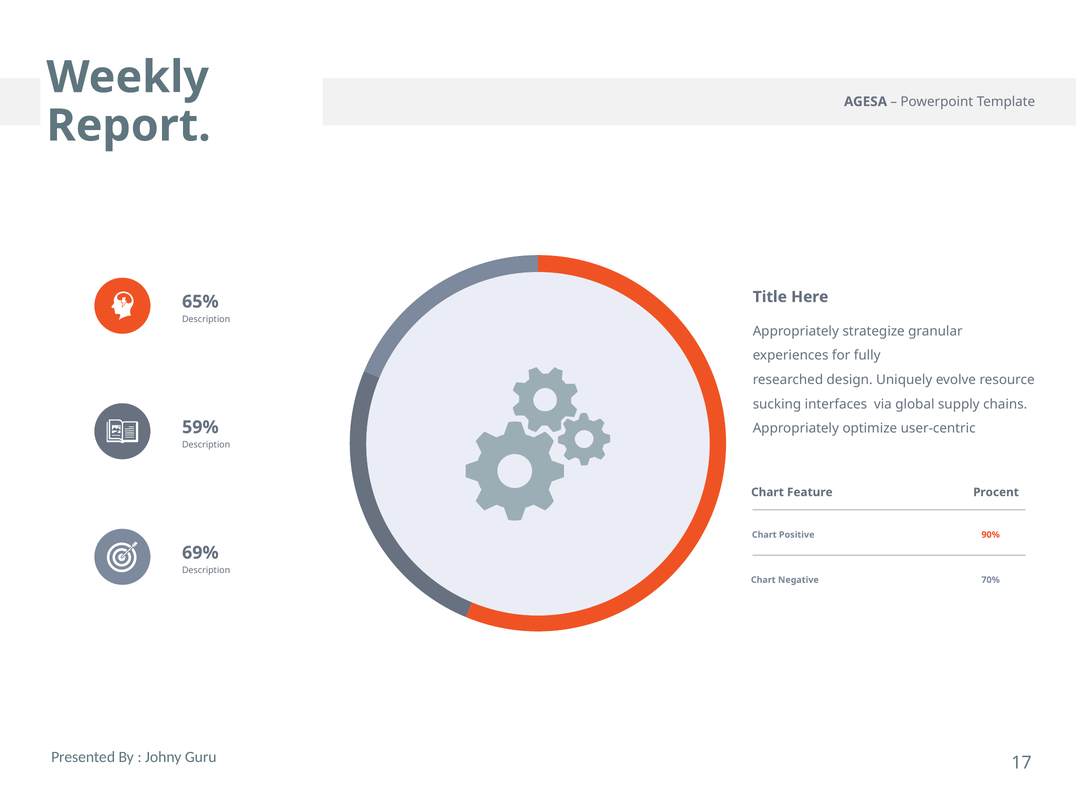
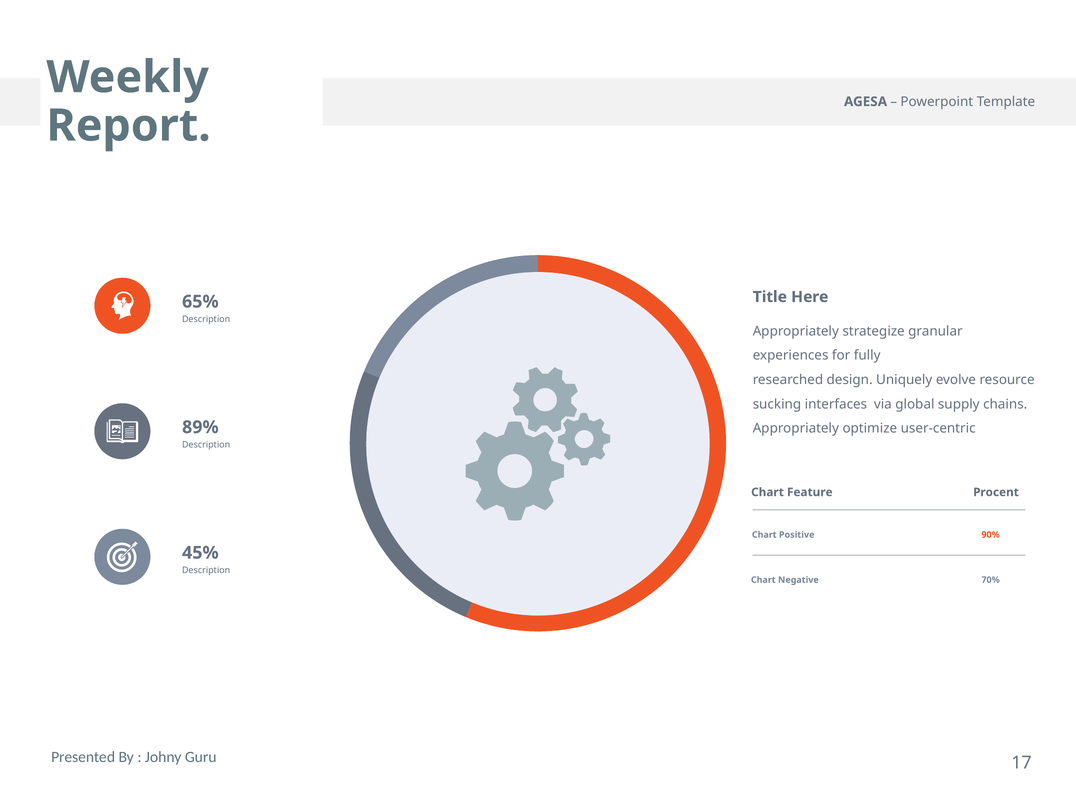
59%: 59% -> 89%
69%: 69% -> 45%
